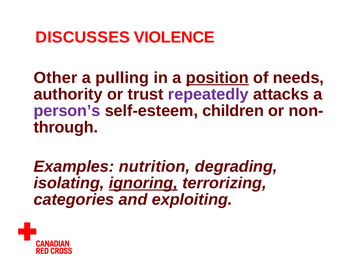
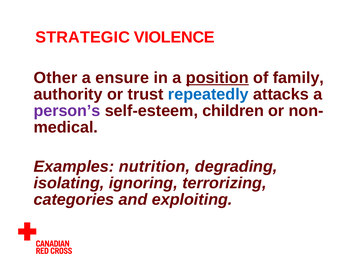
DISCUSSES: DISCUSSES -> STRATEGIC
pulling: pulling -> ensure
needs: needs -> family
repeatedly colour: purple -> blue
through: through -> medical
ignoring underline: present -> none
